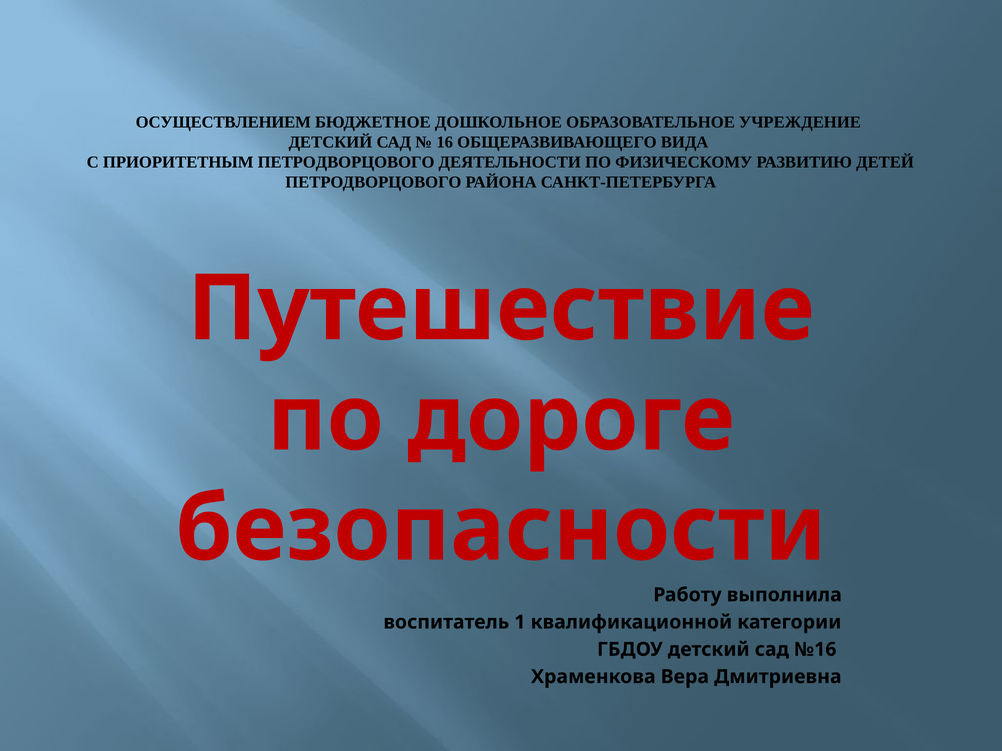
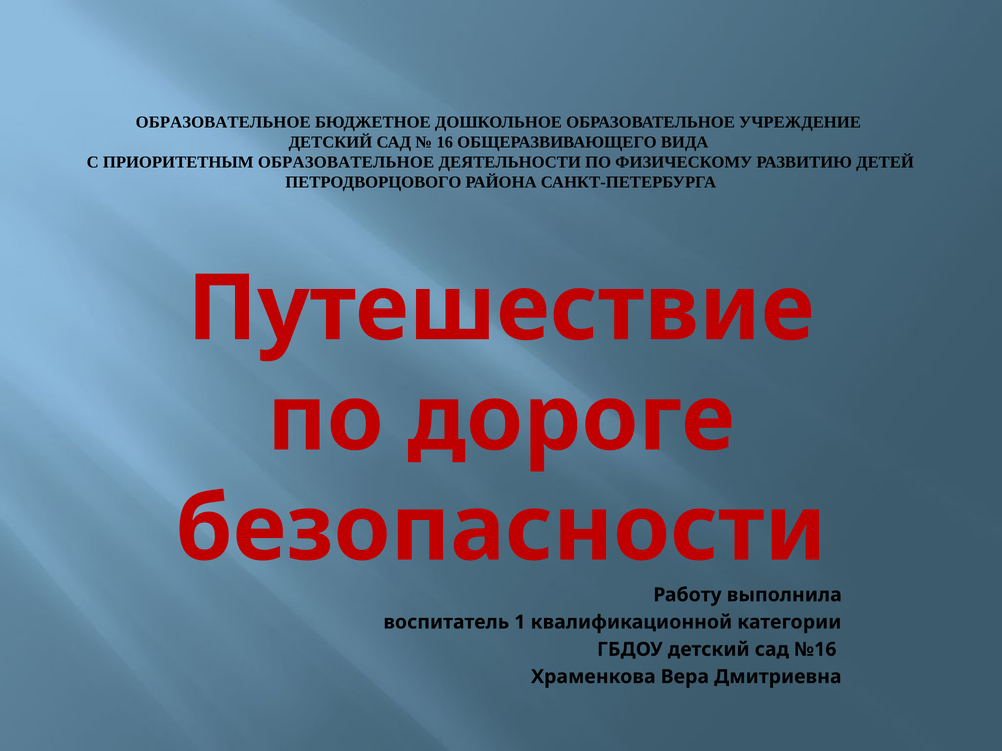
ОСУЩЕСТВЛЕНИЕМ at (223, 122): ОСУЩЕСТВЛЕНИЕМ -> ОБРАЗОВАТЕЛЬНОЕ
ПРИОРИТЕТНЫМ ПЕТРОДВОРЦОВОГО: ПЕТРОДВОРЦОВОГО -> ОБРАЗОВАТЕЛЬНОЕ
